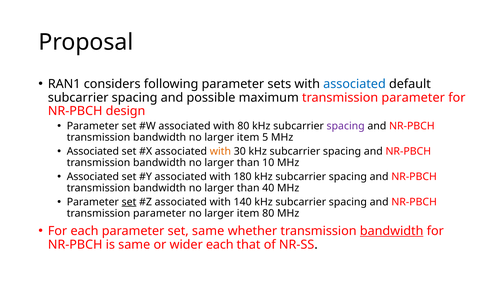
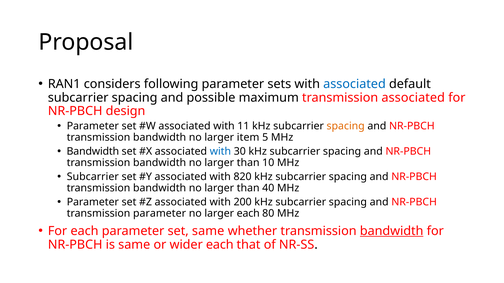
parameter at (413, 98): parameter -> associated
with 80: 80 -> 11
spacing at (346, 126) colour: purple -> orange
Associated at (93, 152): Associated -> Bandwidth
with at (220, 152) colour: orange -> blue
Associated at (93, 177): Associated -> Subcarrier
180: 180 -> 820
set at (129, 202) underline: present -> none
140: 140 -> 200
item at (248, 214): item -> each
